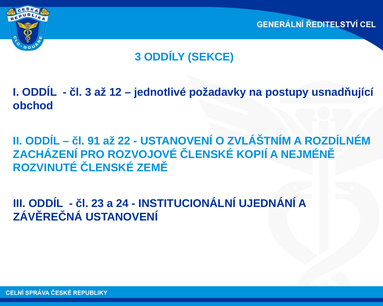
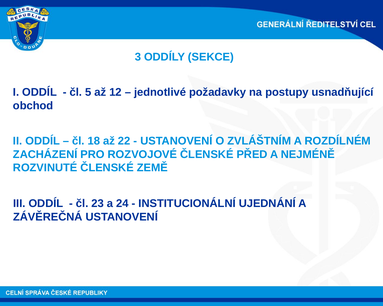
čl 3: 3 -> 5
91: 91 -> 18
KOPIÍ: KOPIÍ -> PŘED
